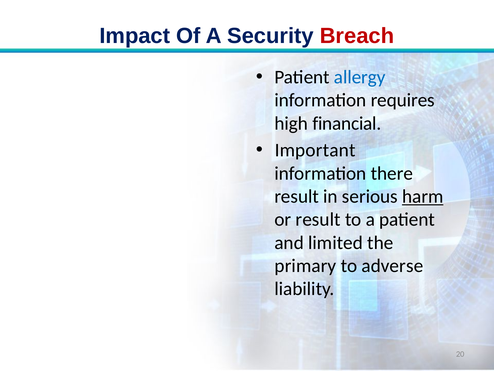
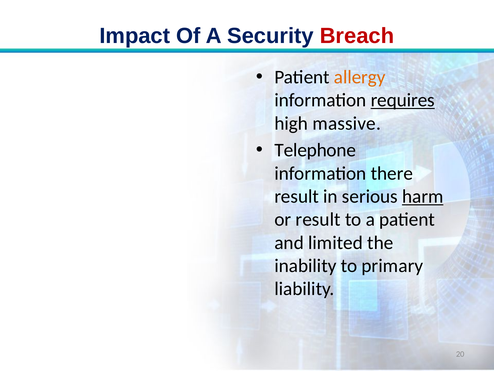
allergy colour: blue -> orange
requires underline: none -> present
financial: financial -> massive
Important: Important -> Telephone
primary: primary -> inability
adverse: adverse -> primary
